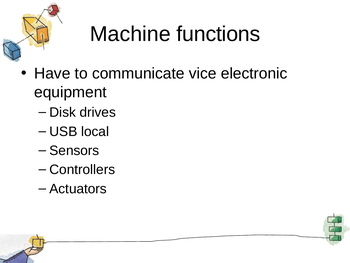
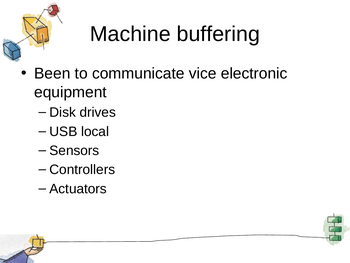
functions: functions -> buffering
Have: Have -> Been
